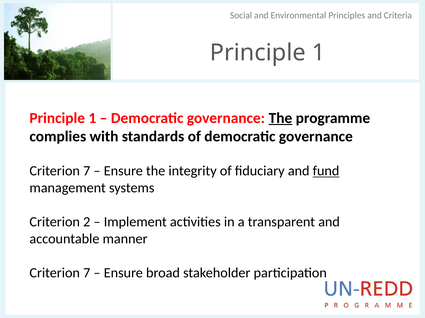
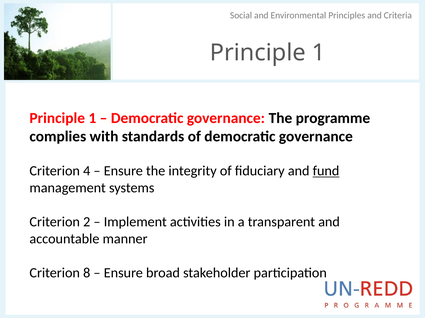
The at (280, 118) underline: present -> none
7 at (87, 171): 7 -> 4
7 at (87, 273): 7 -> 8
